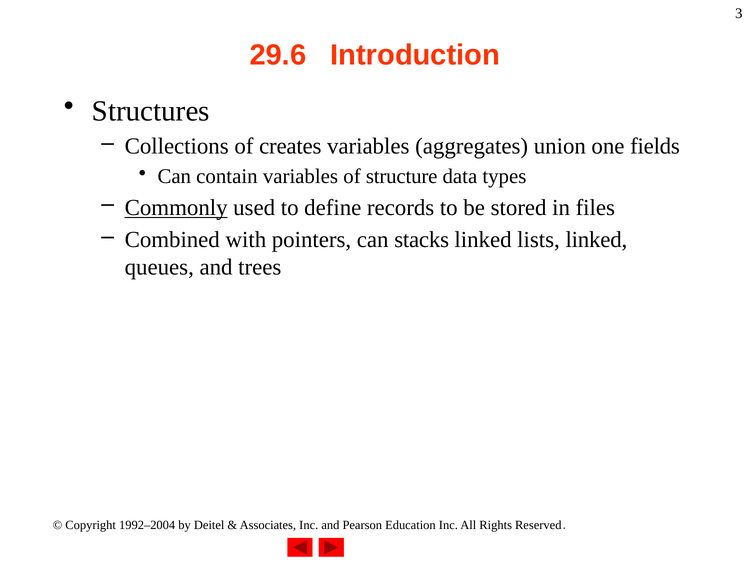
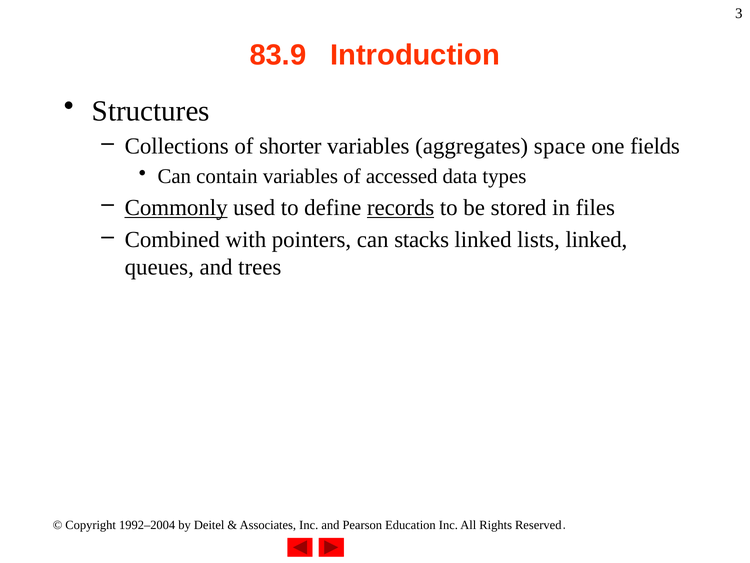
29.6: 29.6 -> 83.9
creates: creates -> shorter
union: union -> space
structure: structure -> accessed
records underline: none -> present
